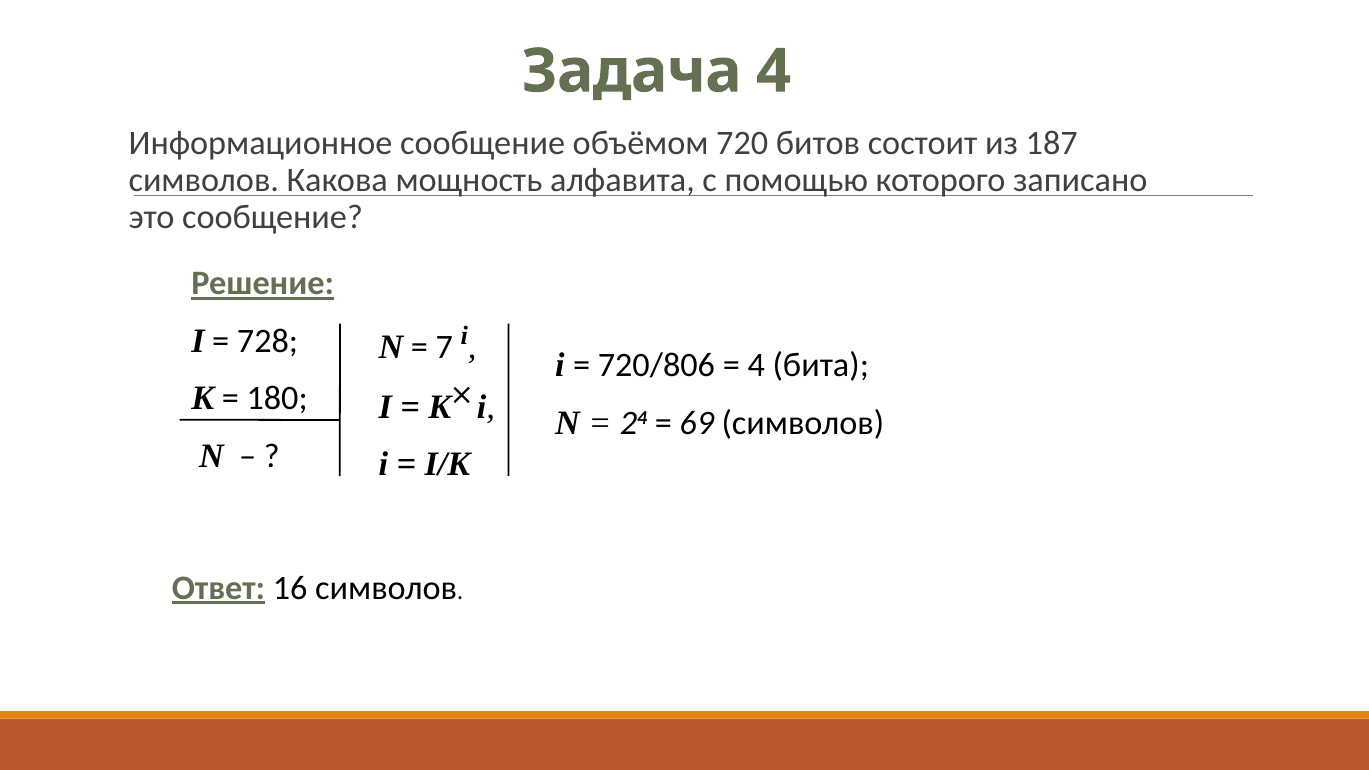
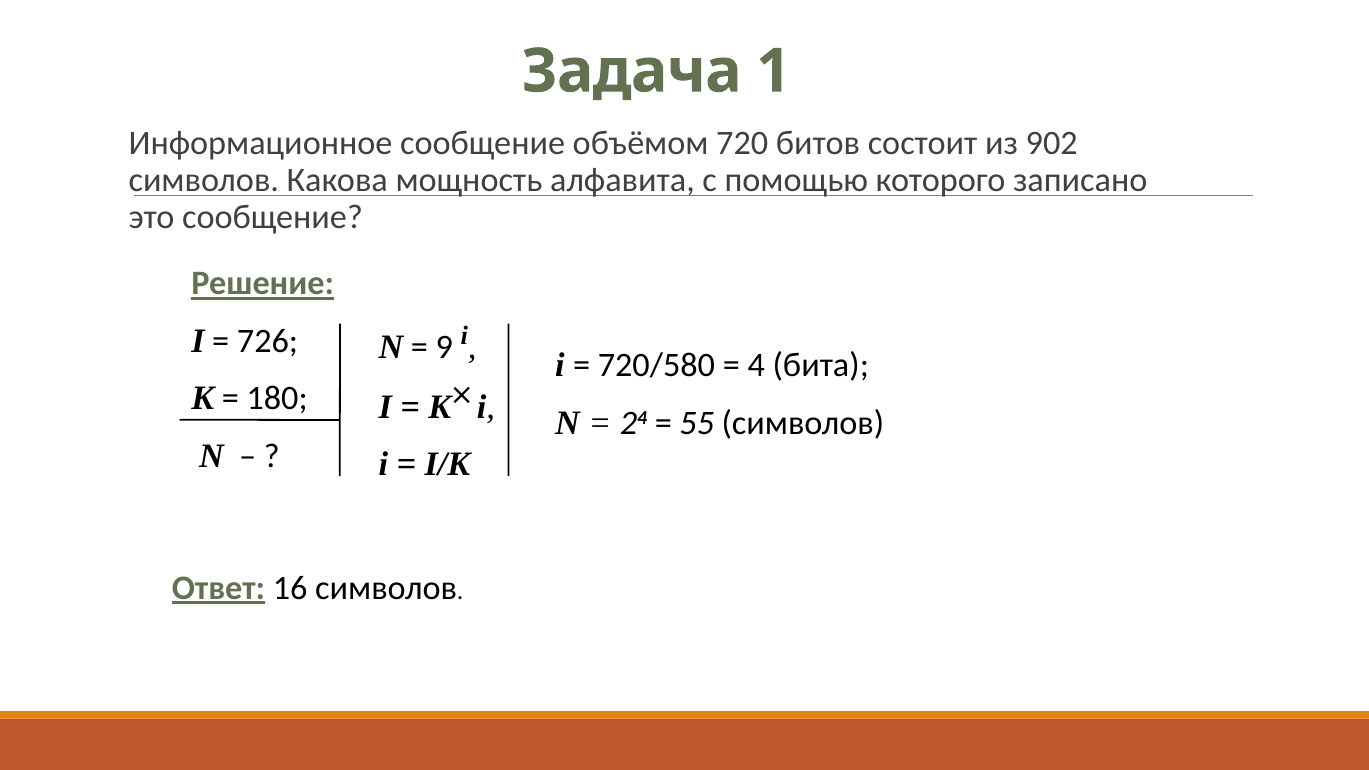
Задача 4: 4 -> 1
187: 187 -> 902
728: 728 -> 726
7: 7 -> 9
720/806: 720/806 -> 720/580
69: 69 -> 55
